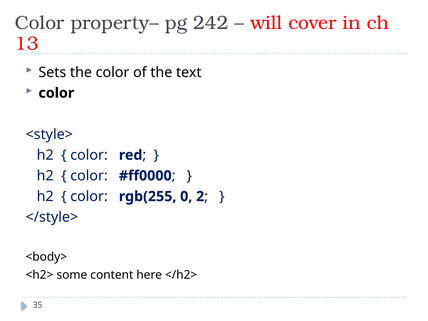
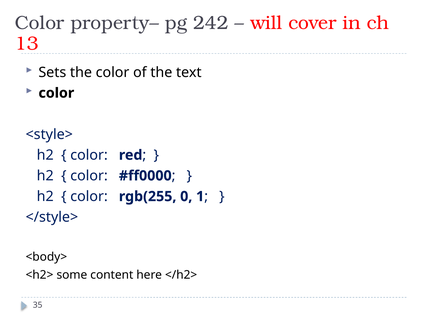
2: 2 -> 1
